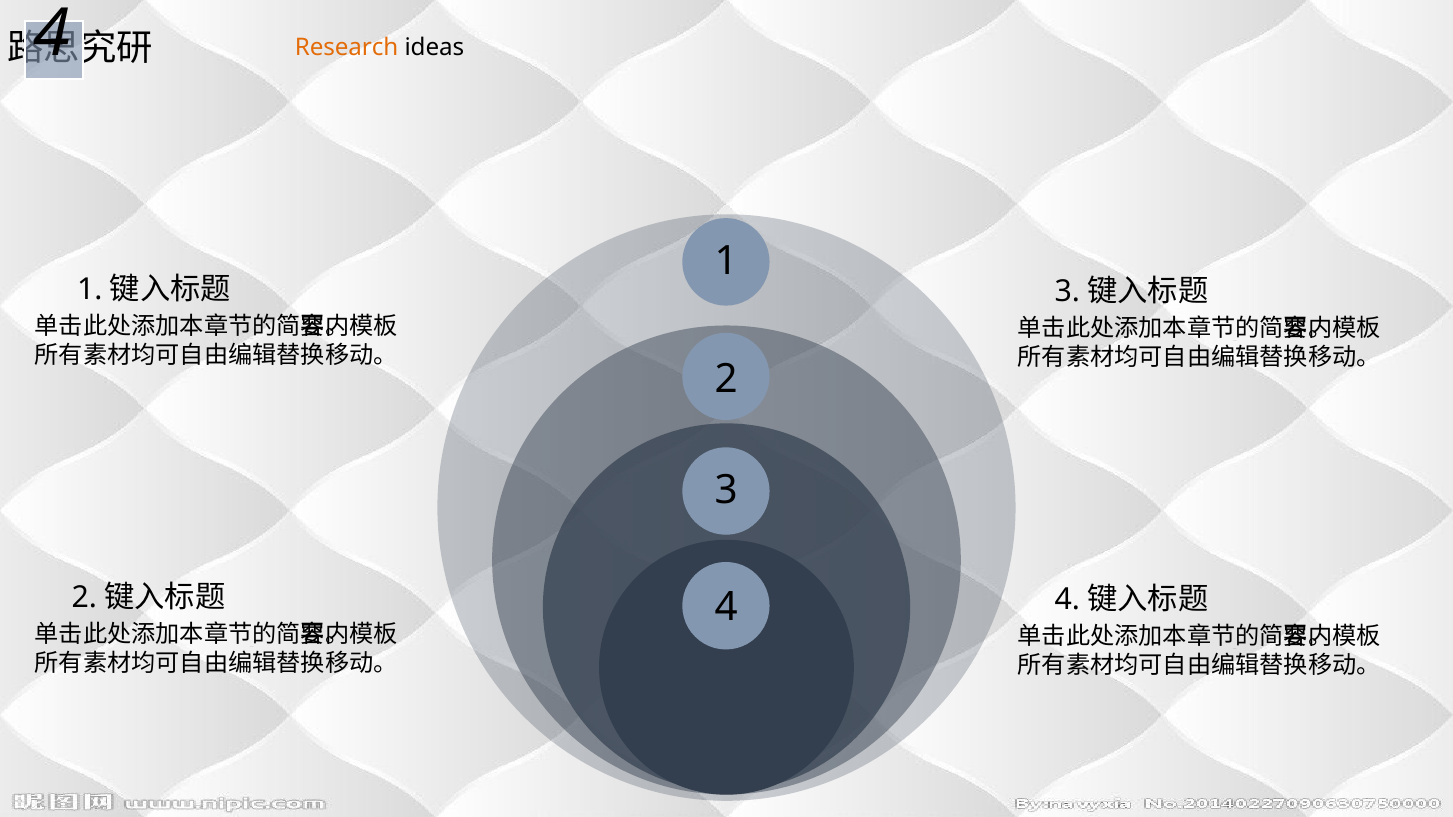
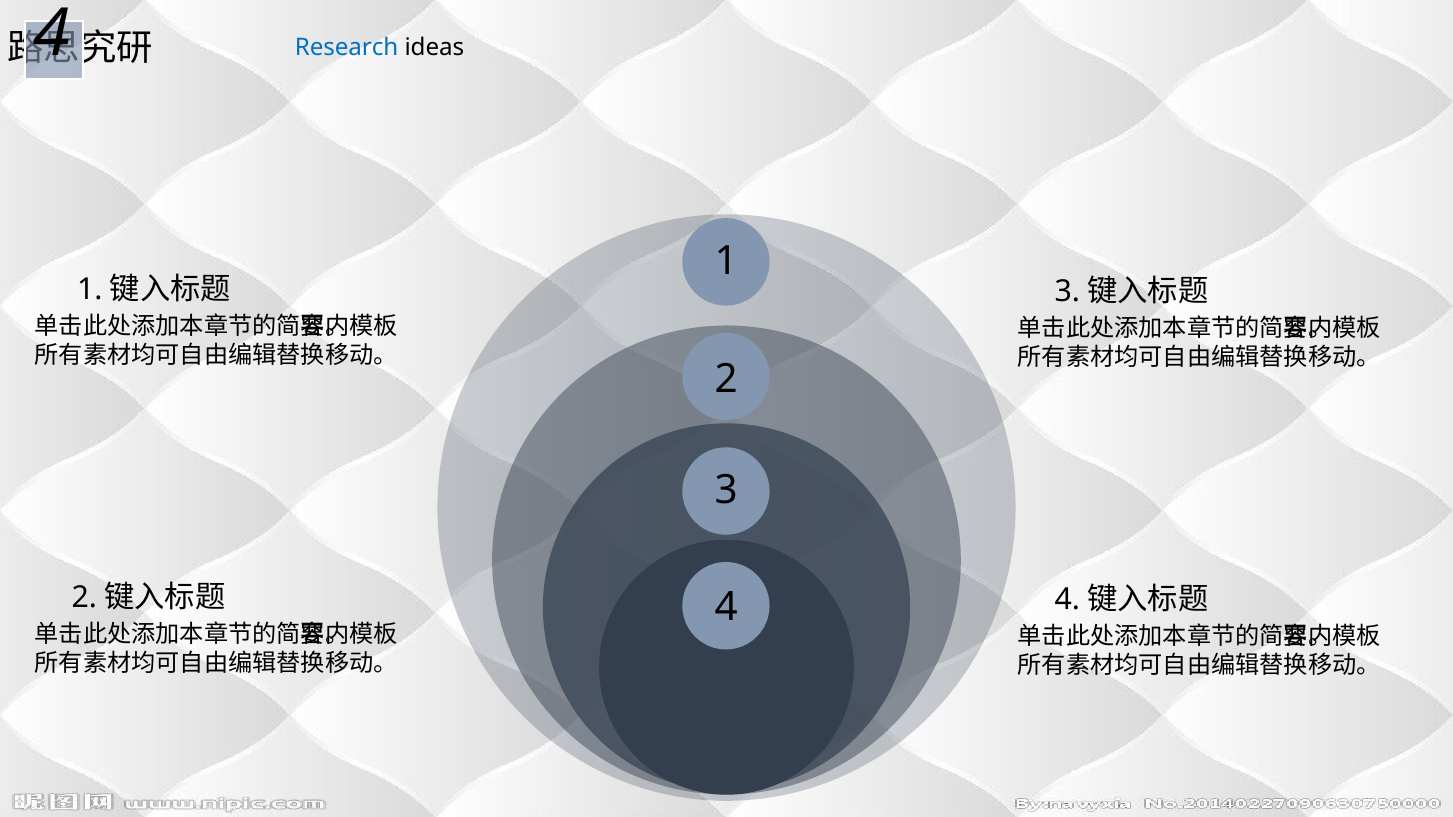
Research colour: orange -> blue
